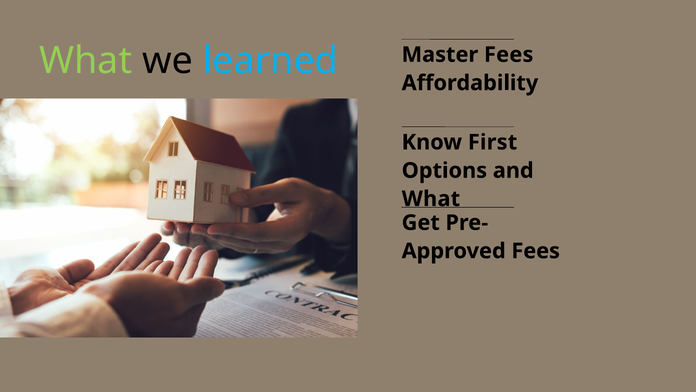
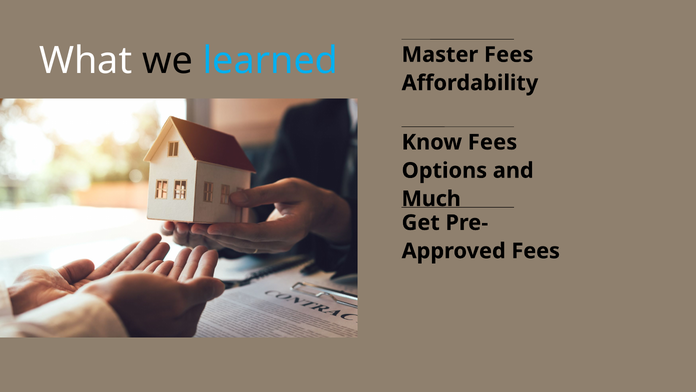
What at (86, 61) colour: light green -> white
Know First: First -> Fees
What at (431, 199): What -> Much
